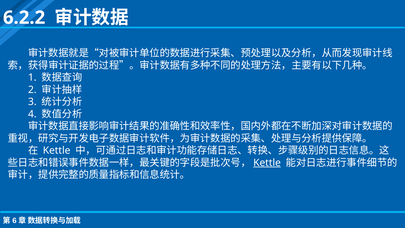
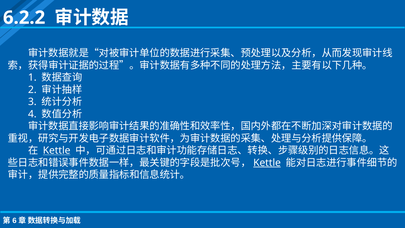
Kettle at (57, 150) underline: none -> present
